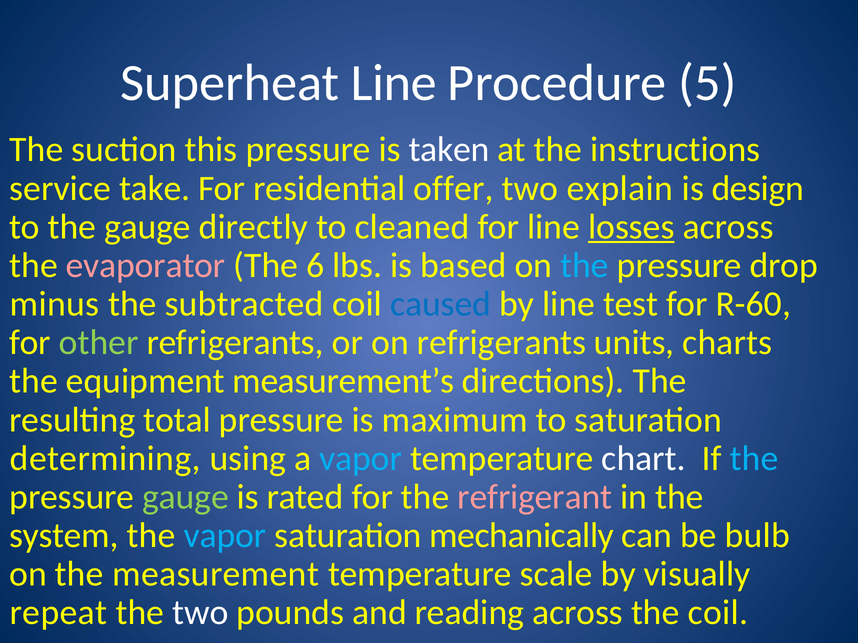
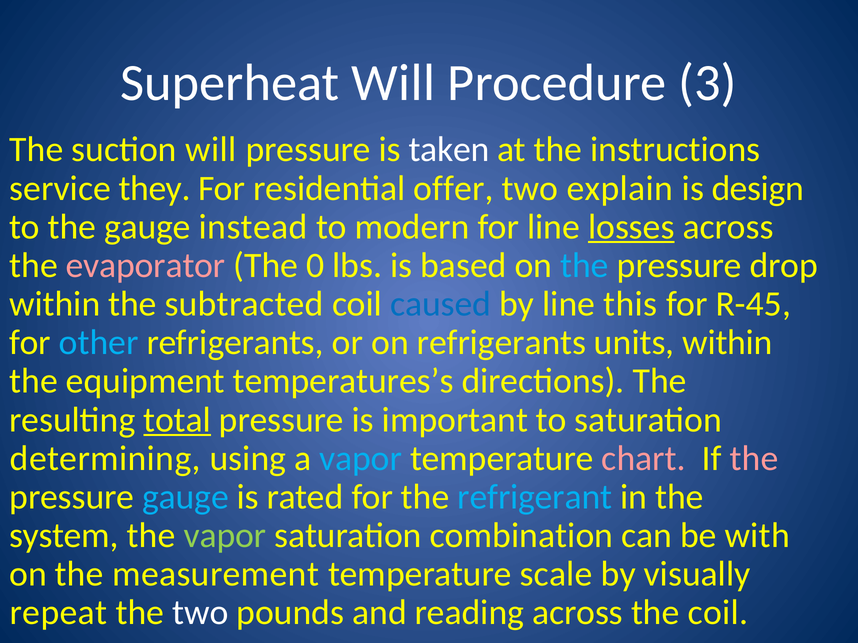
Superheat Line: Line -> Will
5: 5 -> 3
suction this: this -> will
take: take -> they
directly: directly -> instead
cleaned: cleaned -> modern
6: 6 -> 0
minus at (55, 304): minus -> within
test: test -> this
R-60: R-60 -> R-45
other colour: light green -> light blue
units charts: charts -> within
measurement’s: measurement’s -> temperatures’s
total underline: none -> present
maximum: maximum -> important
chart colour: white -> pink
the at (754, 459) colour: light blue -> pink
gauge at (186, 497) colour: light green -> light blue
refrigerant colour: pink -> light blue
vapor at (225, 536) colour: light blue -> light green
mechanically: mechanically -> combination
bulb: bulb -> with
